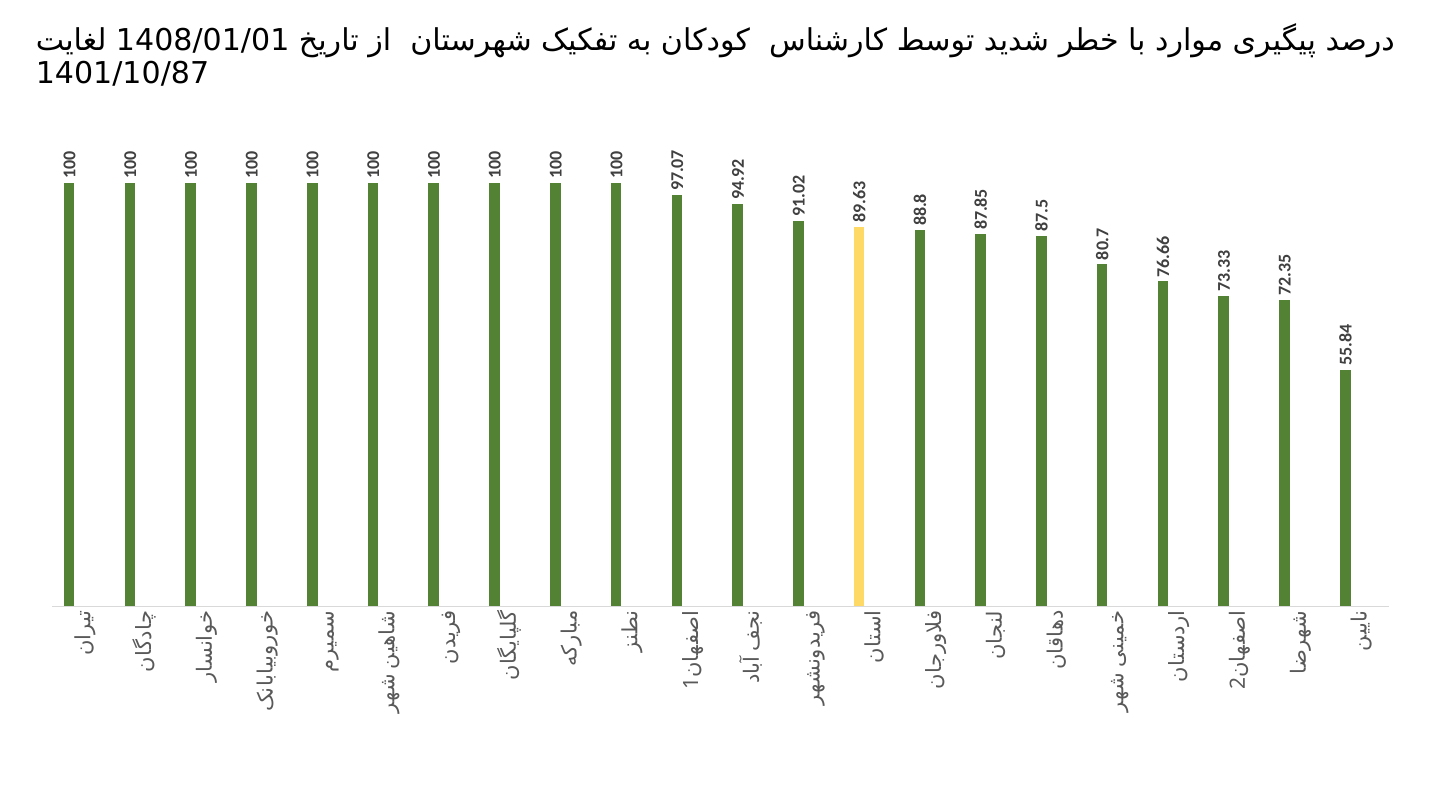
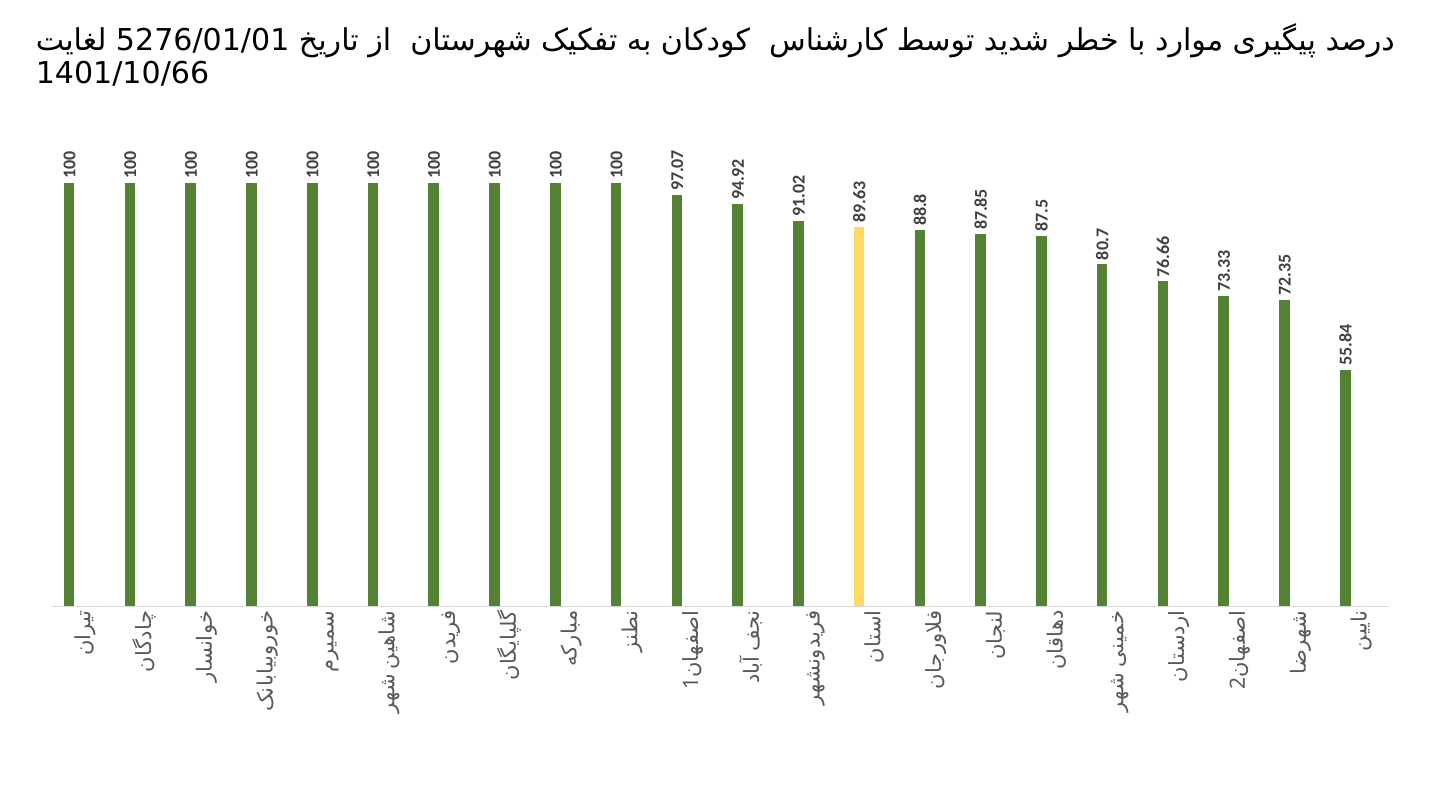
1408/01/01: 1408/01/01 -> 5276/01/01
1401/10/87: 1401/10/87 -> 1401/10/66
